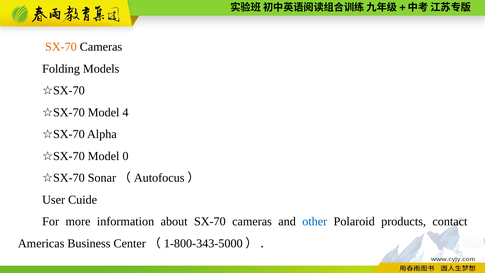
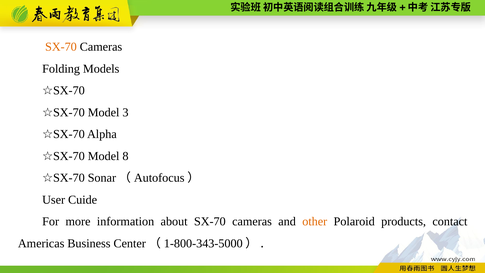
4: 4 -> 3
0: 0 -> 8
other colour: blue -> orange
